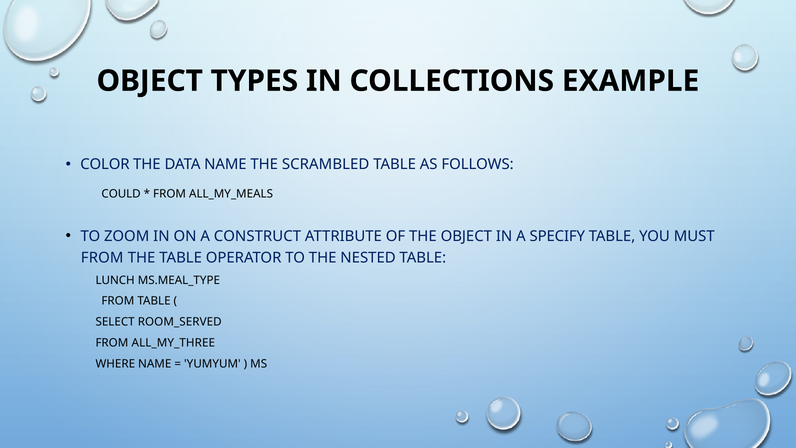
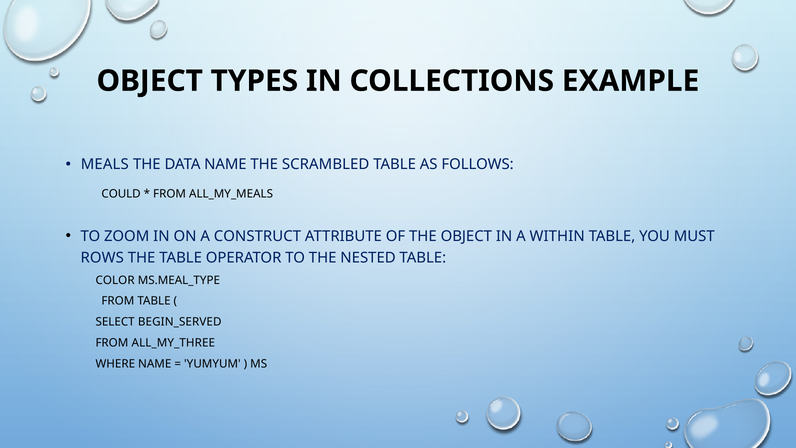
COLOR: COLOR -> MEALS
SPECIFY: SPECIFY -> WITHIN
FROM at (102, 257): FROM -> ROWS
LUNCH: LUNCH -> COLOR
ROOM_SERVED: ROOM_SERVED -> BEGIN_SERVED
